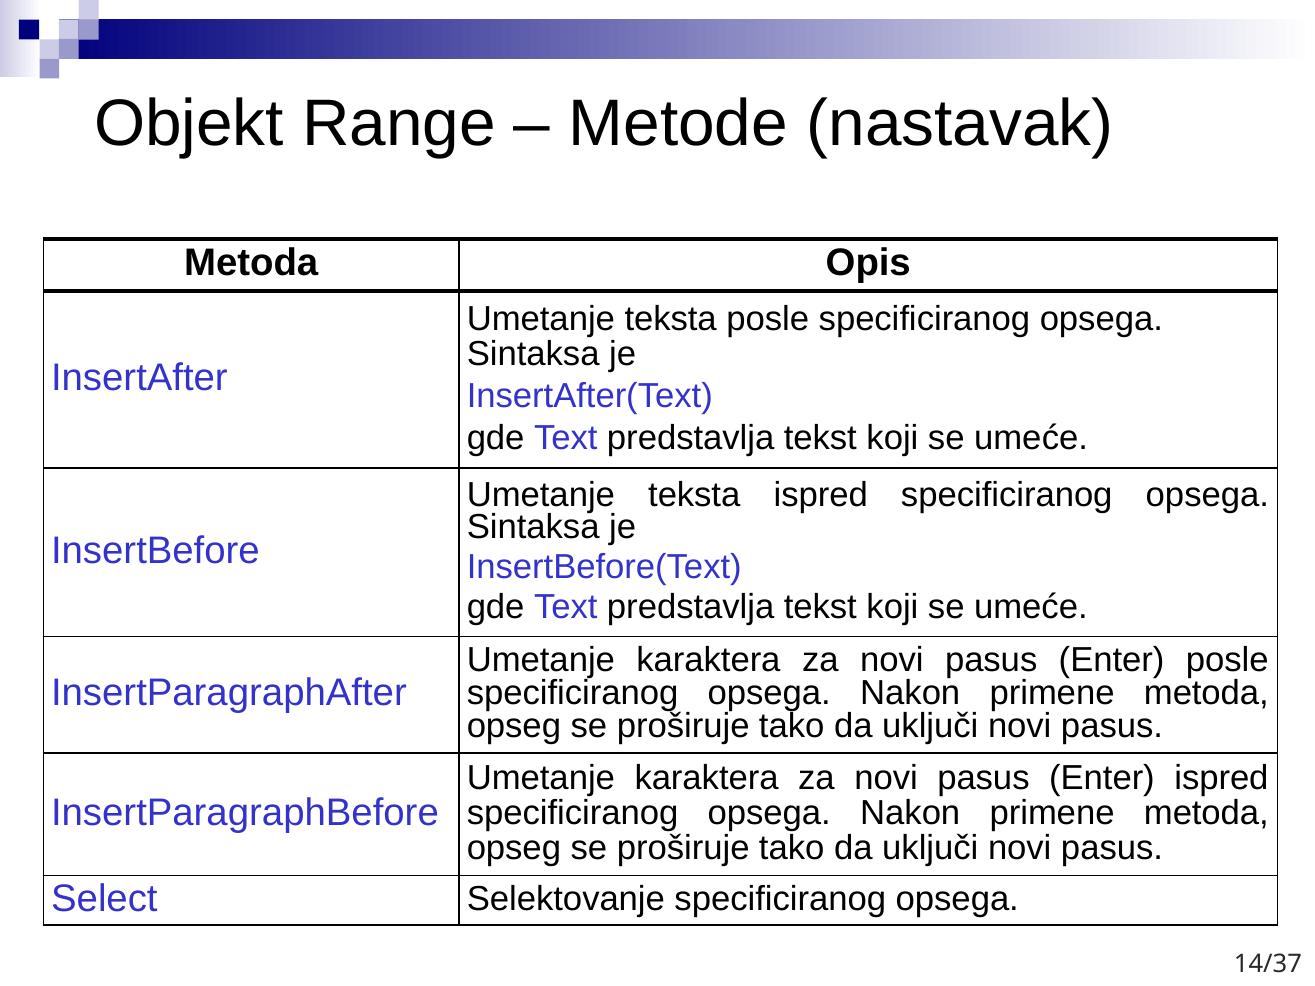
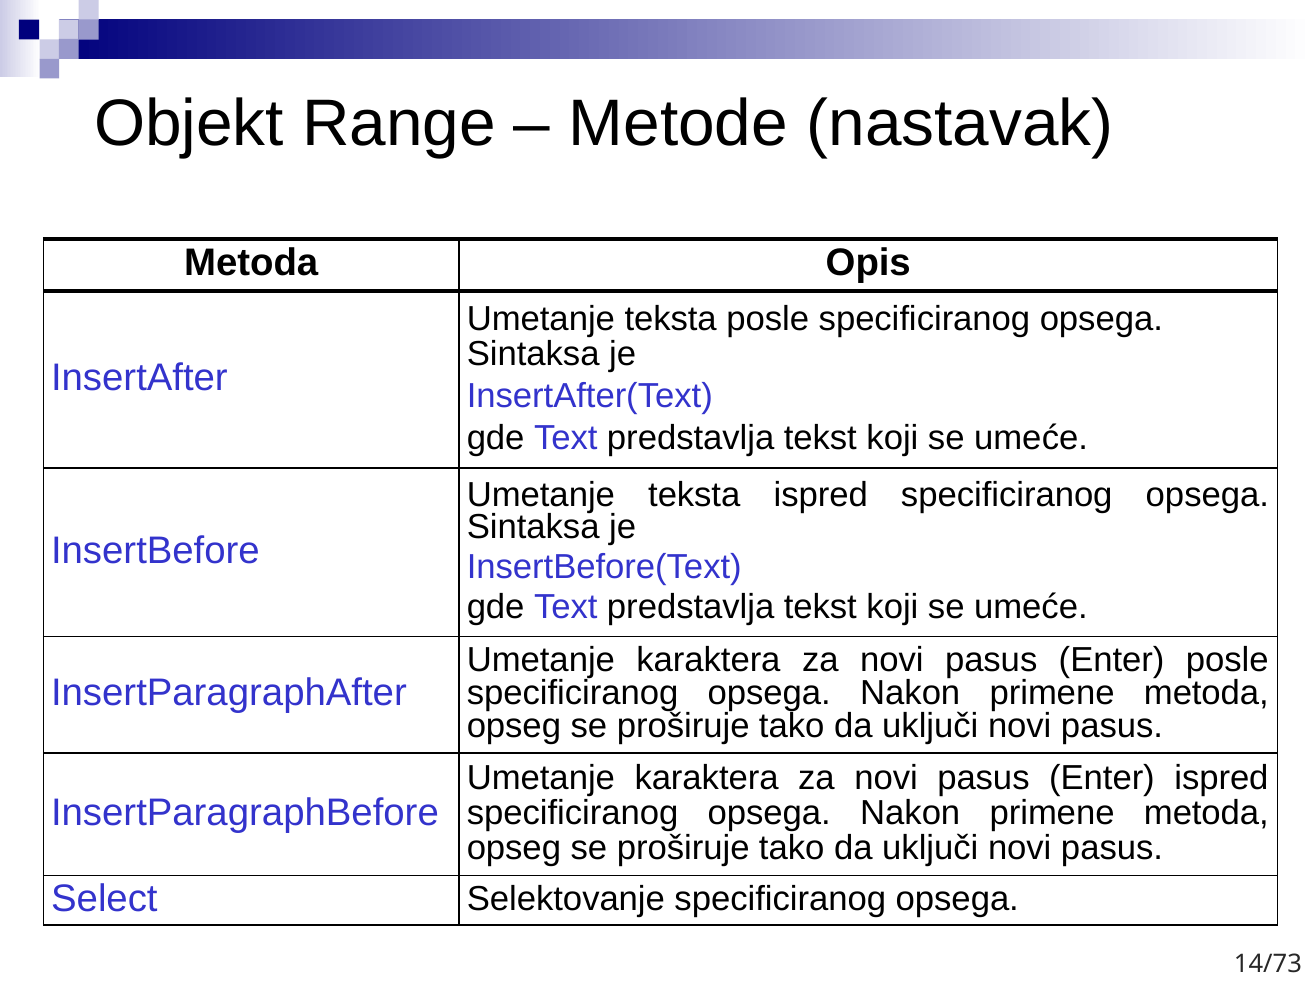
14/37: 14/37 -> 14/73
